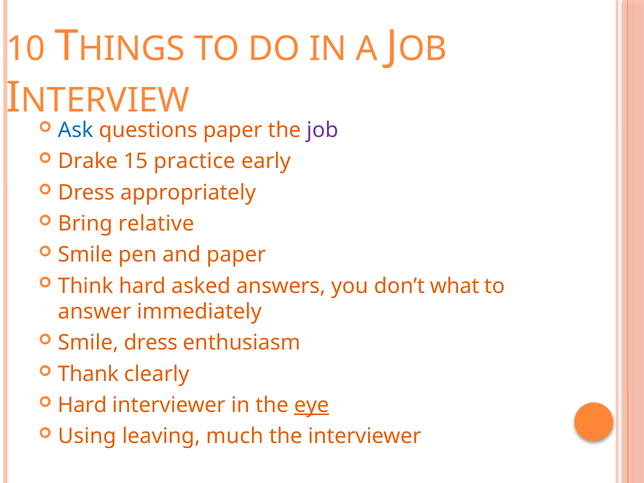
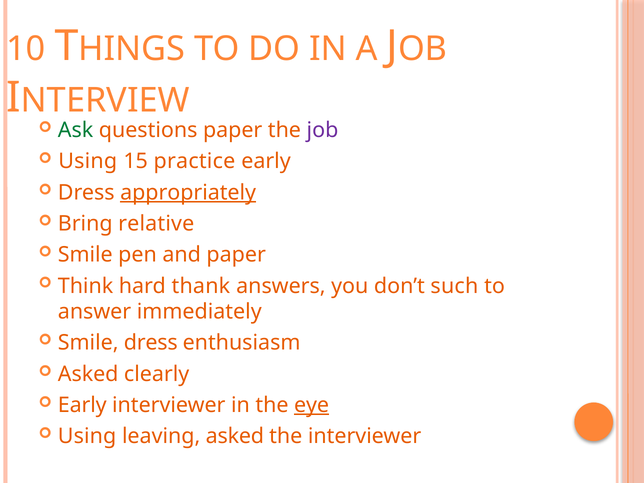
Ask colour: blue -> green
Drake at (88, 161): Drake -> Using
appropriately underline: none -> present
asked: asked -> thank
what: what -> such
Thank at (88, 374): Thank -> Asked
Hard at (82, 405): Hard -> Early
leaving much: much -> asked
